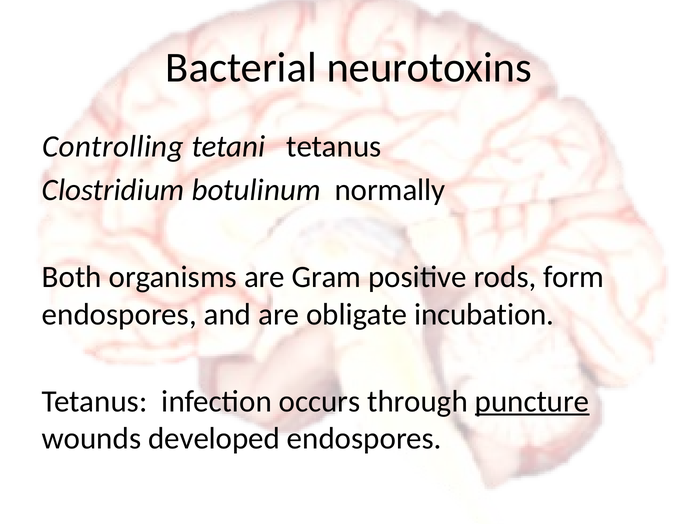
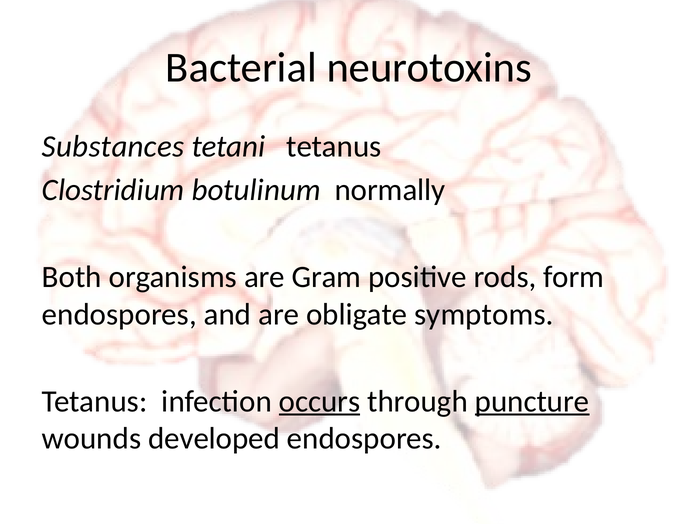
Controlling: Controlling -> Substances
incubation: incubation -> symptoms
occurs underline: none -> present
